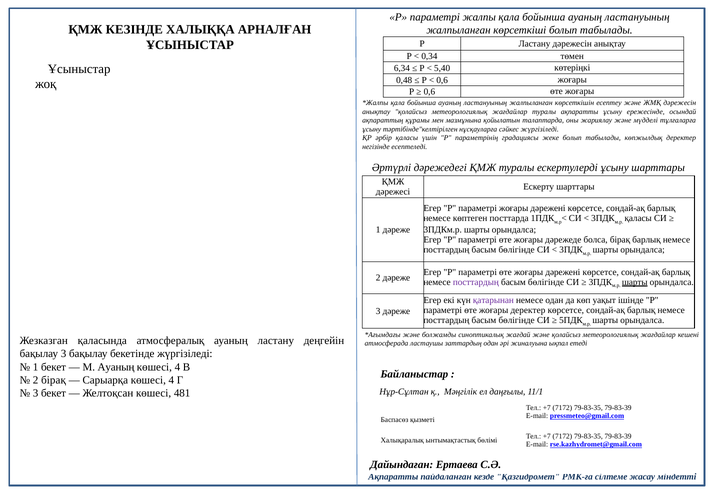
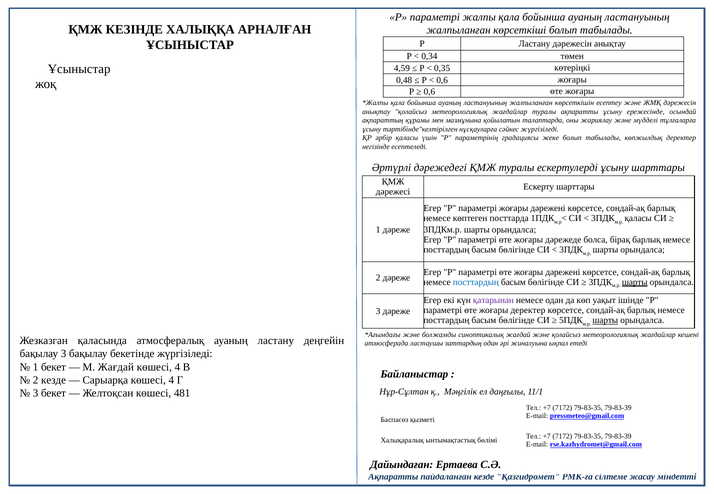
6,34: 6,34 -> 4,59
5,40: 5,40 -> 0,35
посттардың at (476, 282) colour: purple -> blue
шарты at (605, 321) underline: none -> present
М Ауаның: Ауаның -> Жағдай
2 бірақ: бірақ -> кезде
